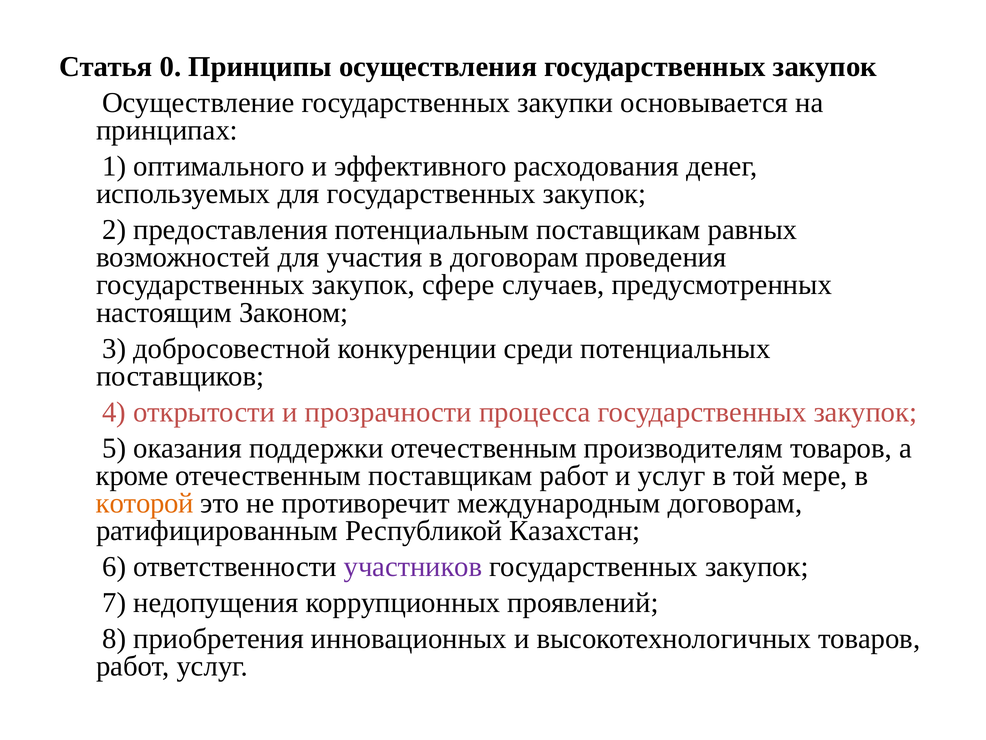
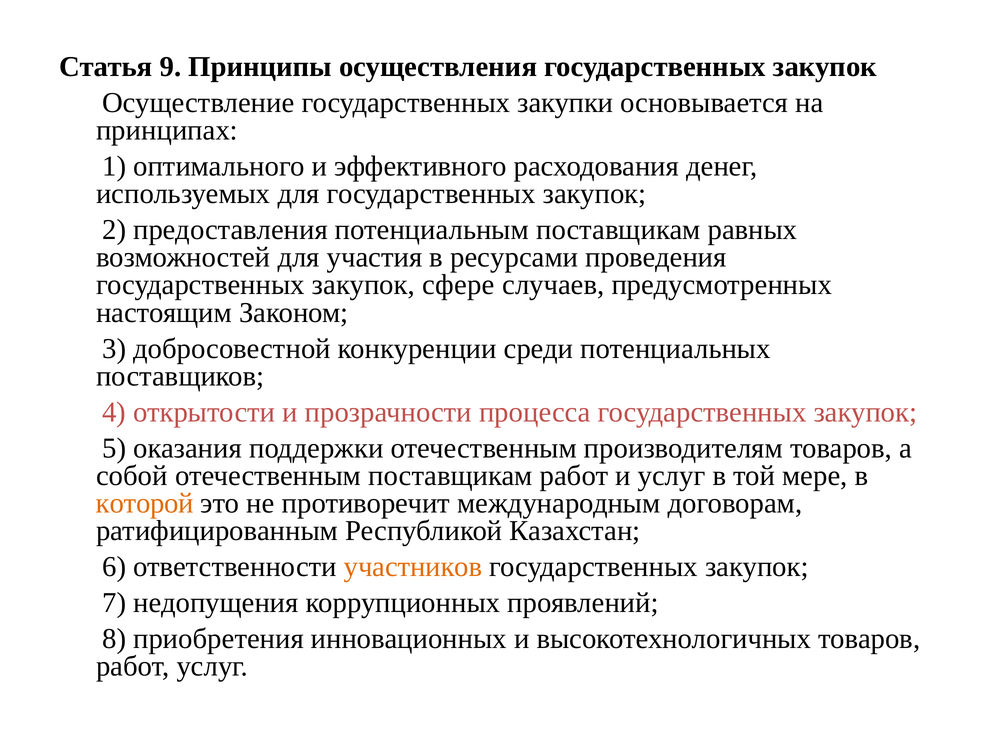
0: 0 -> 9
в договорам: договорам -> ресурсами
кроме: кроме -> собой
участников colour: purple -> orange
